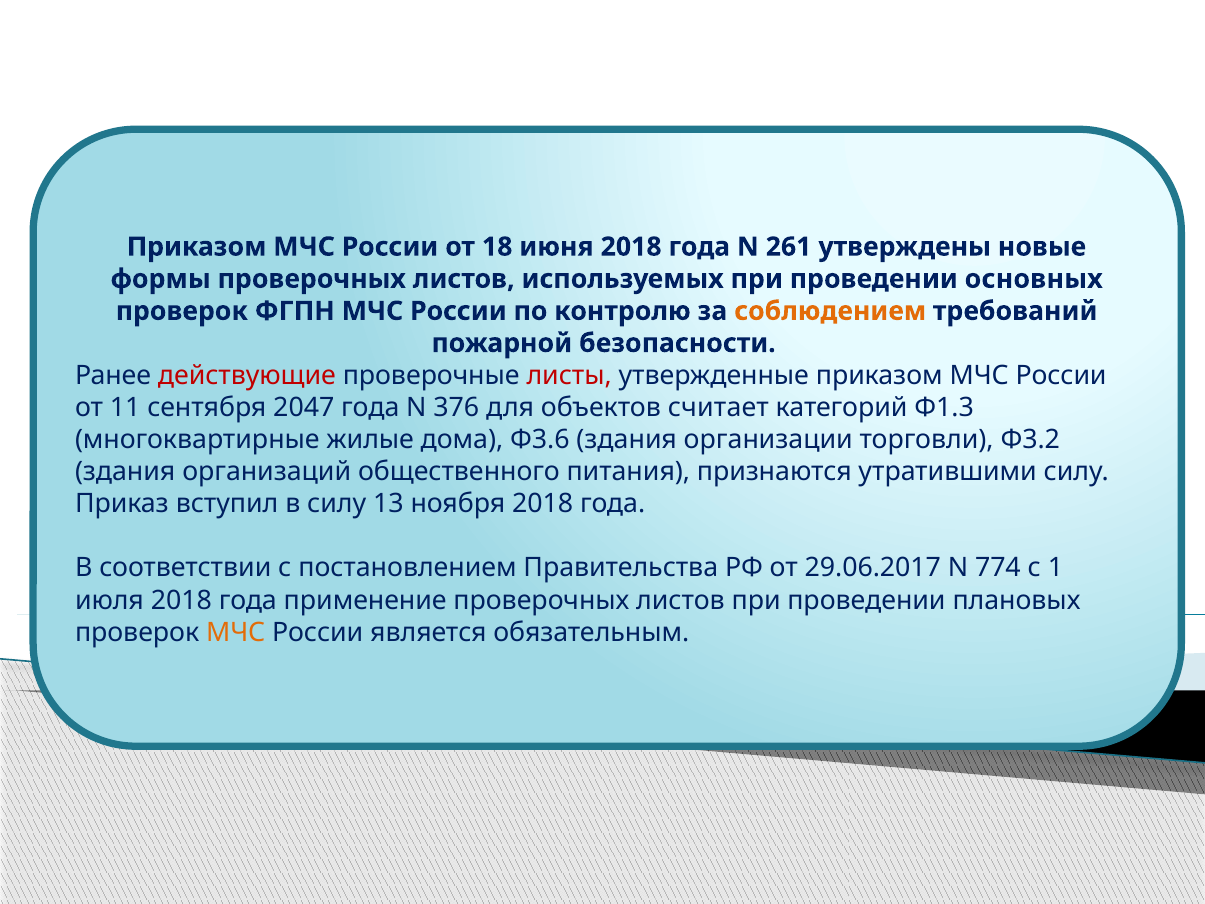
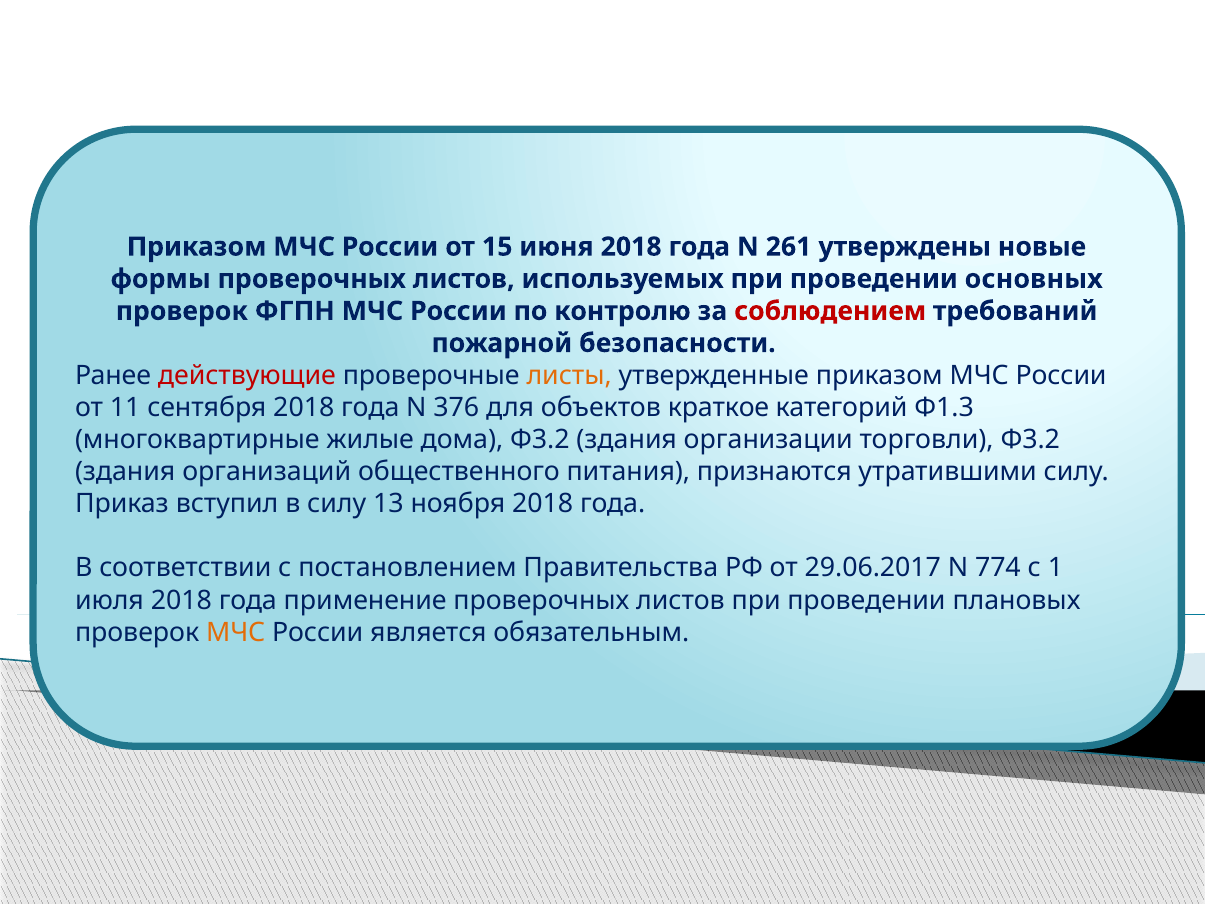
18: 18 -> 15
соблюдением colour: orange -> red
листы colour: red -> orange
сентября 2047: 2047 -> 2018
считает: считает -> краткое
дома Ф3.6: Ф3.6 -> Ф3.2
